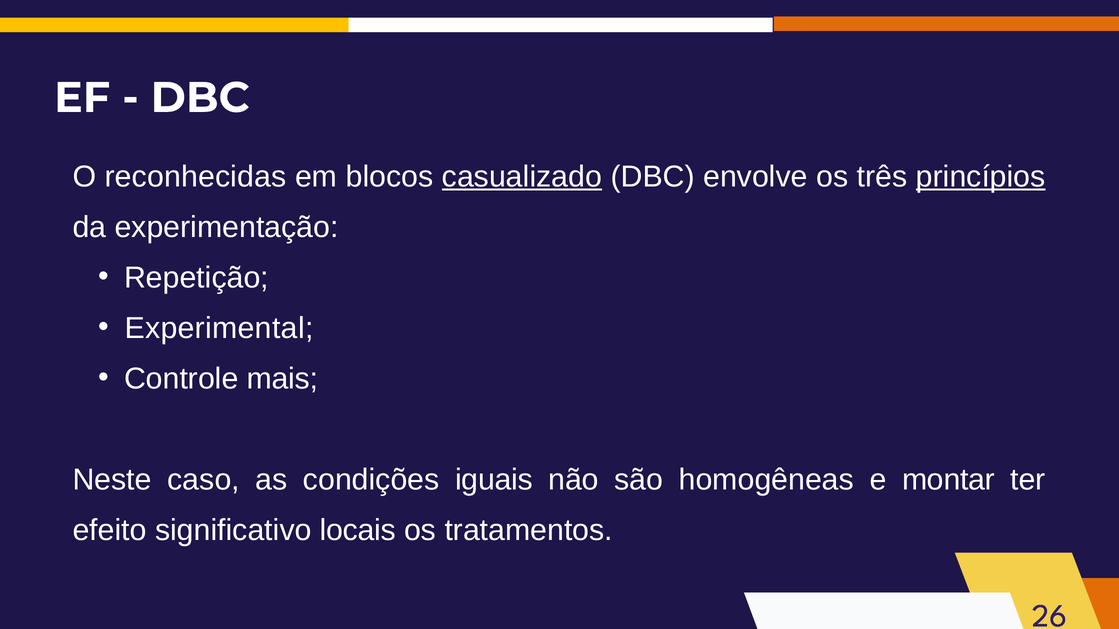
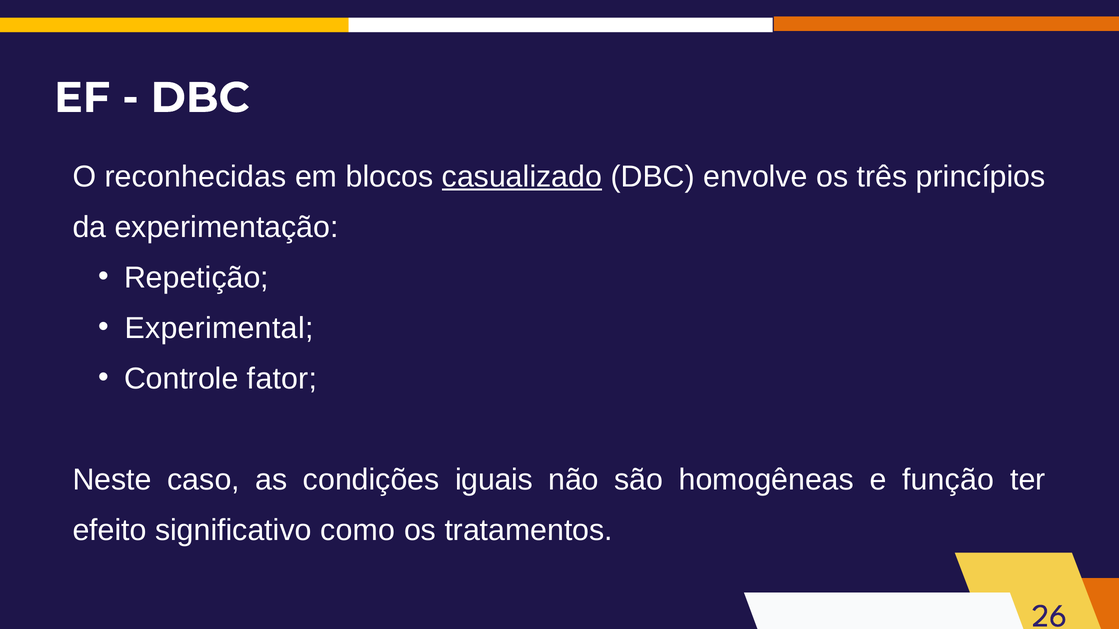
princípios underline: present -> none
mais: mais -> fator
montar: montar -> função
locais: locais -> como
